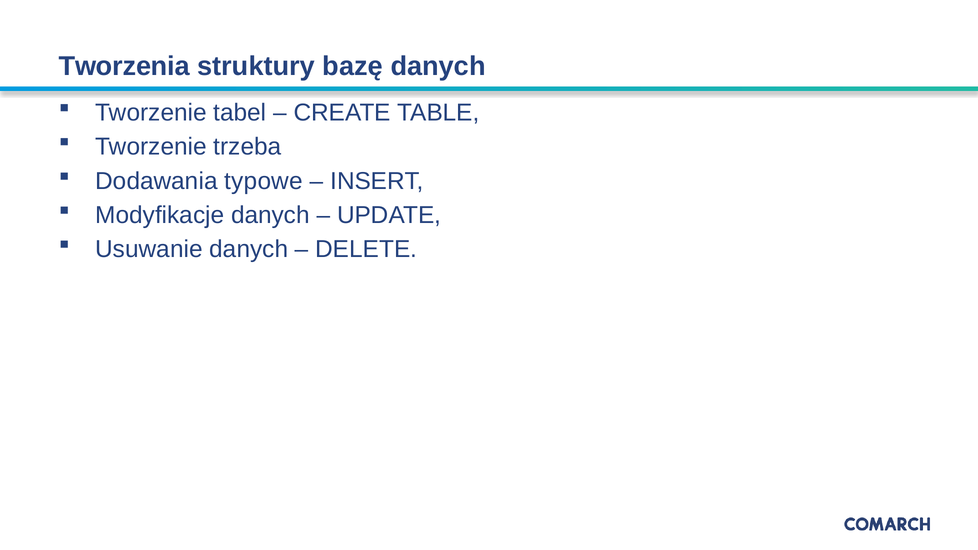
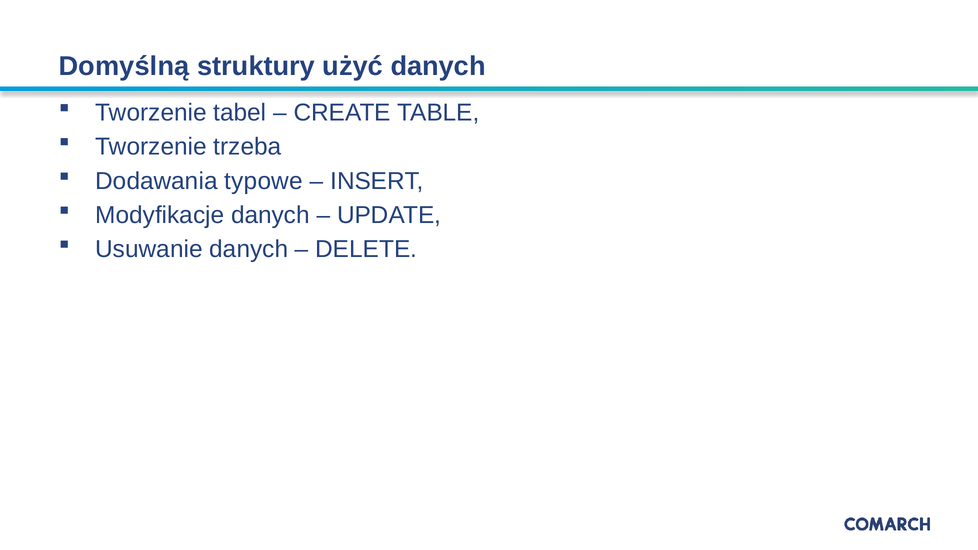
Tworzenia: Tworzenia -> Domyślną
bazę: bazę -> użyć
